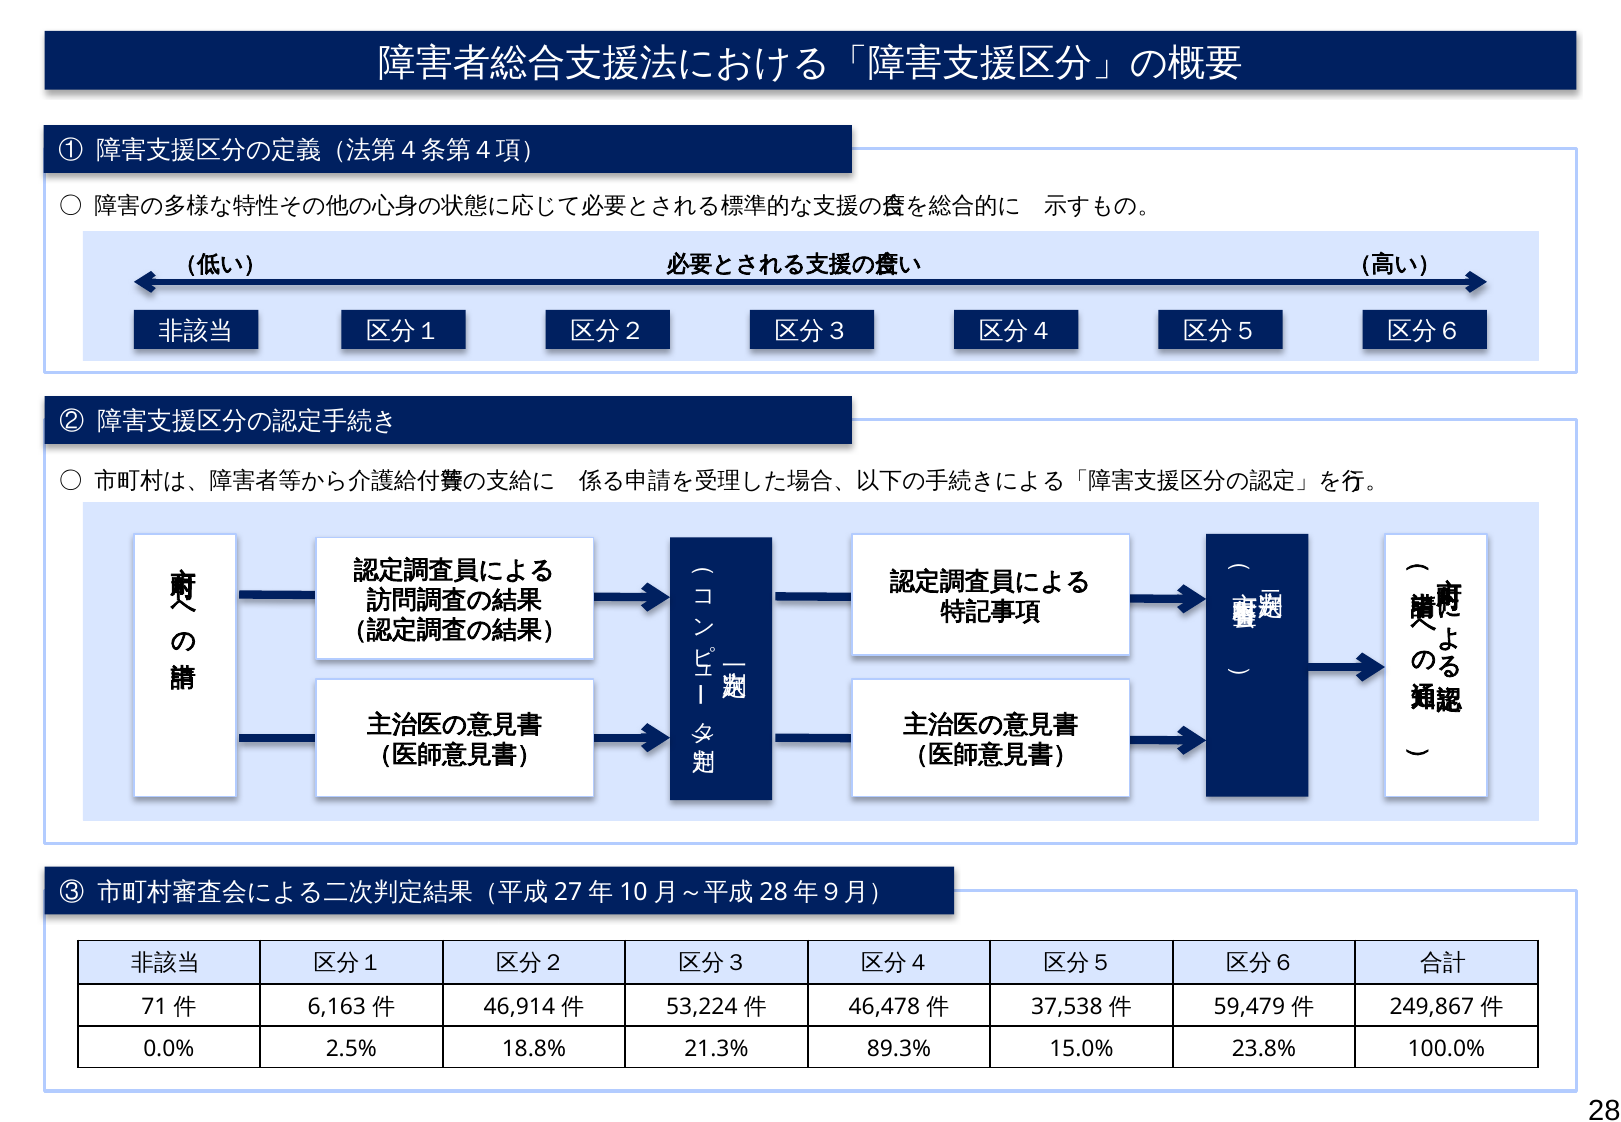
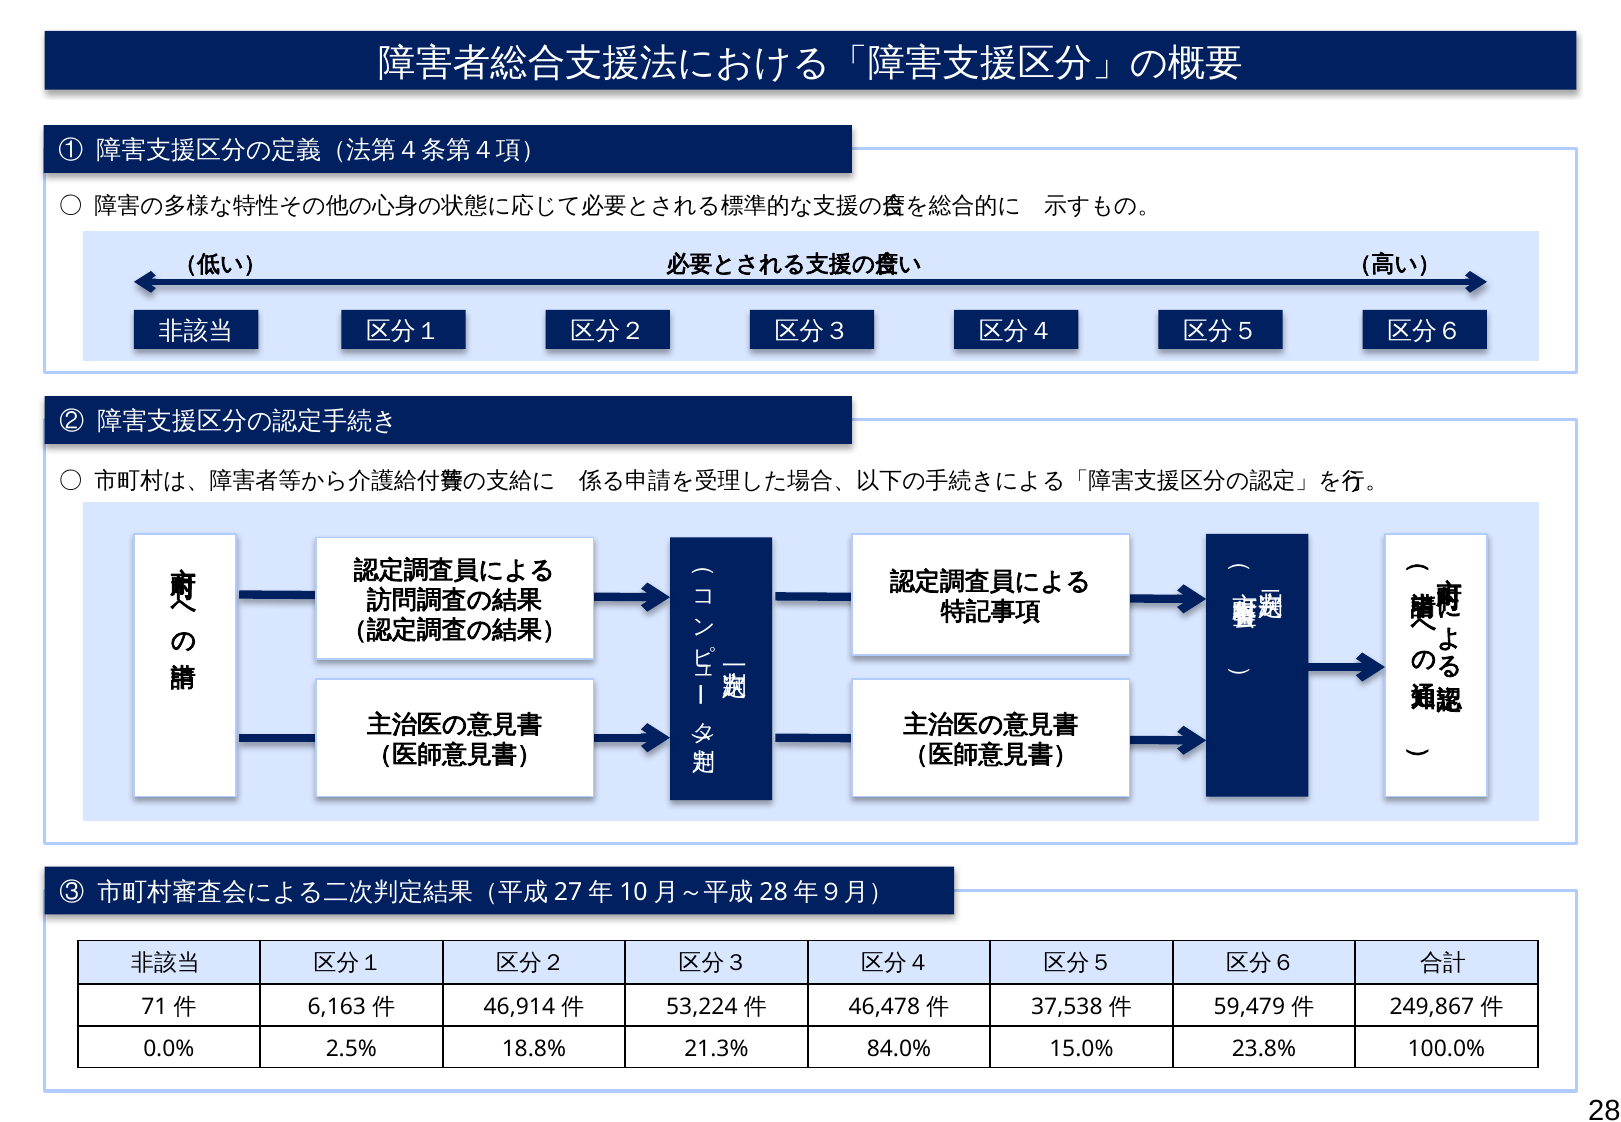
89.3%: 89.3% -> 84.0%
